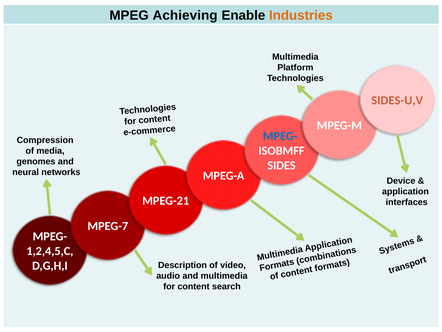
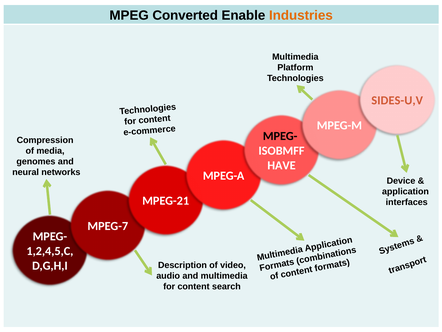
Achieving: Achieving -> Converted
MPEG- at (280, 136) colour: blue -> black
SIDES: SIDES -> HAVE
